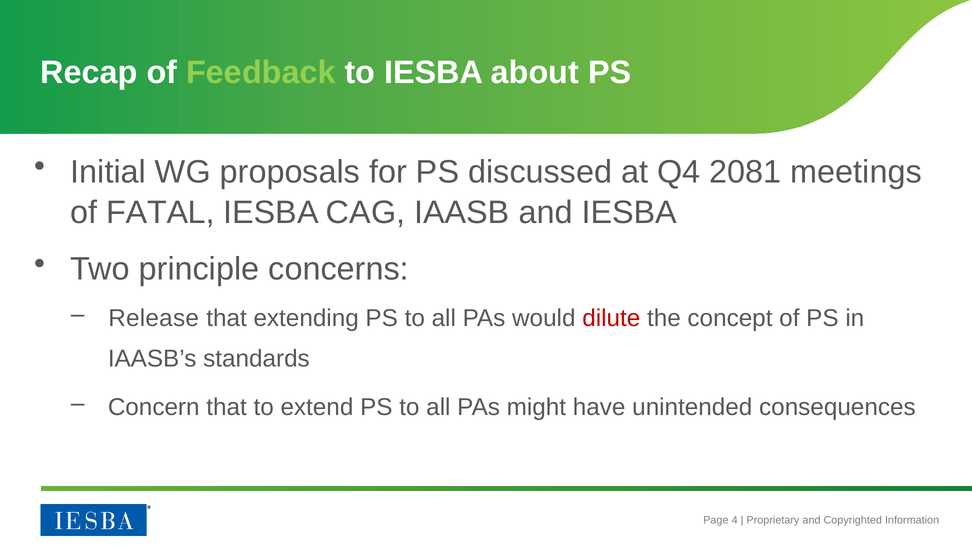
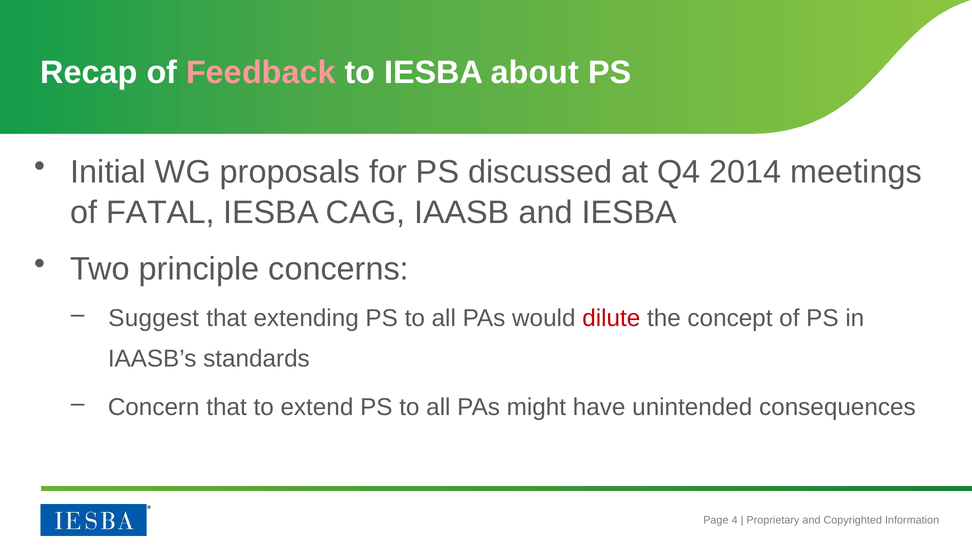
Feedback colour: light green -> pink
2081: 2081 -> 2014
Release: Release -> Suggest
